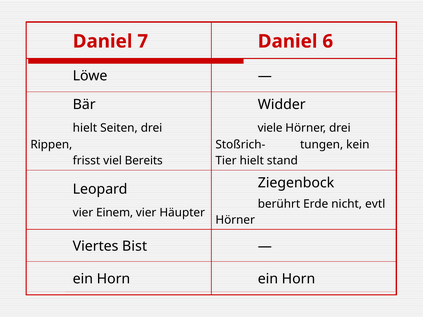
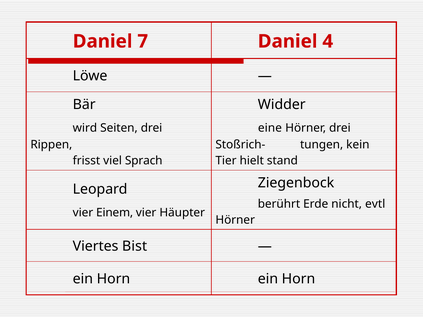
6: 6 -> 4
hielt at (85, 128): hielt -> wird
viele: viele -> eine
Bereits: Bereits -> Sprach
